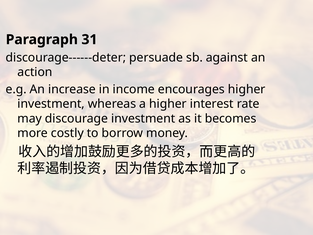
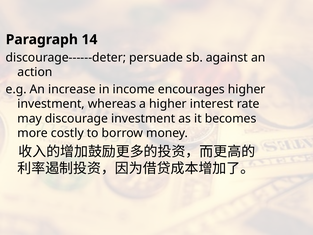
31: 31 -> 14
